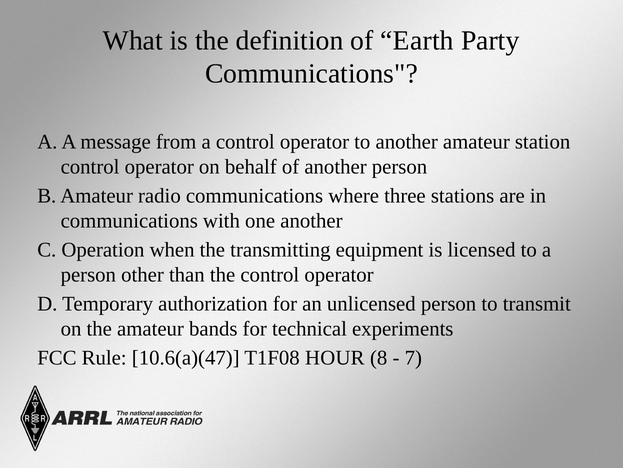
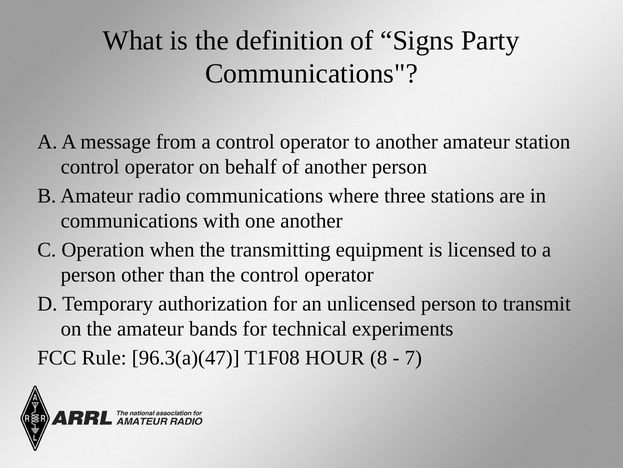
Earth: Earth -> Signs
10.6(a)(47: 10.6(a)(47 -> 96.3(a)(47
